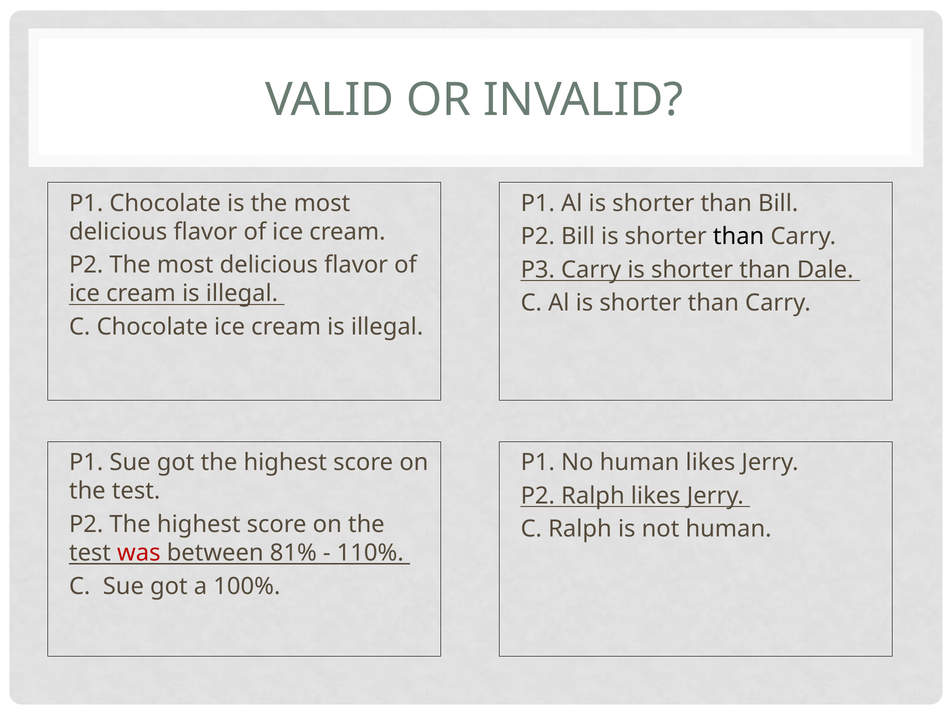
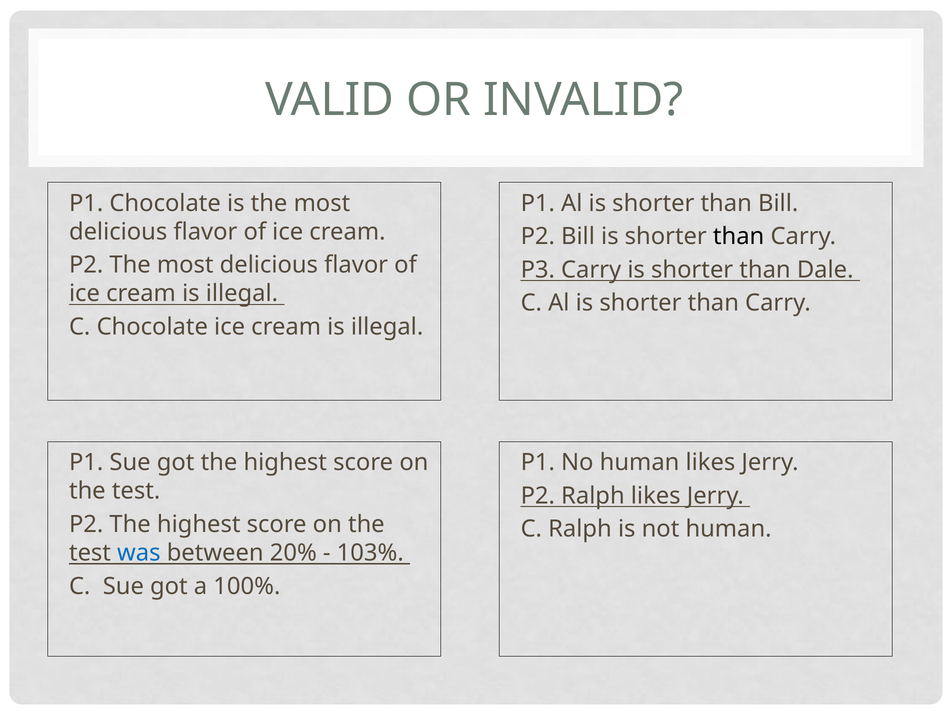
was colour: red -> blue
81%: 81% -> 20%
110%: 110% -> 103%
